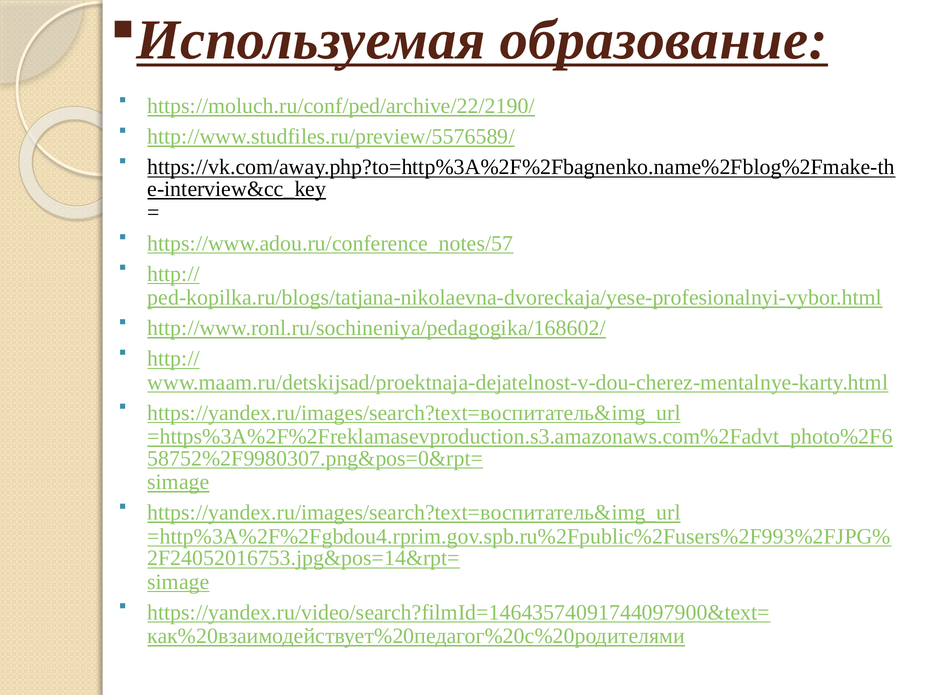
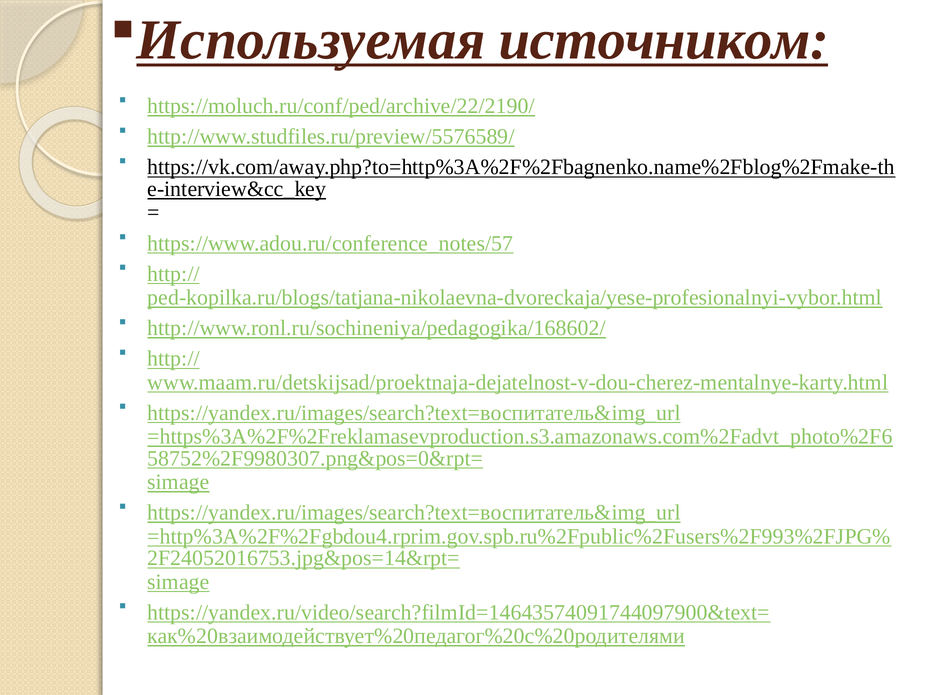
образование: образование -> источником
